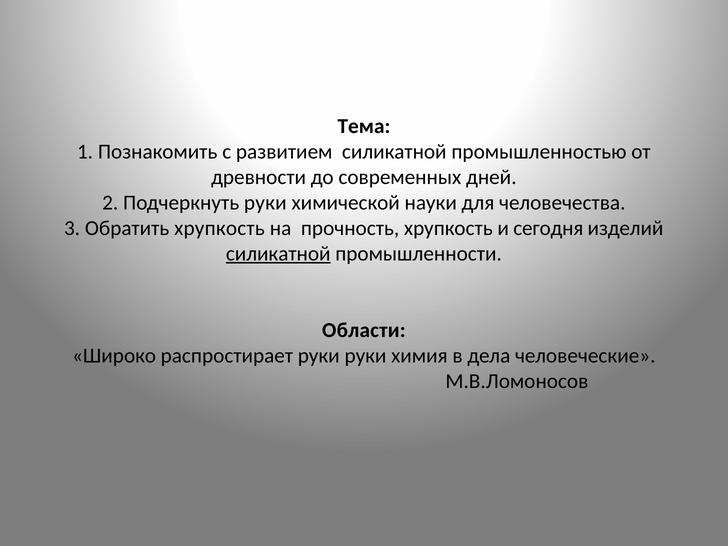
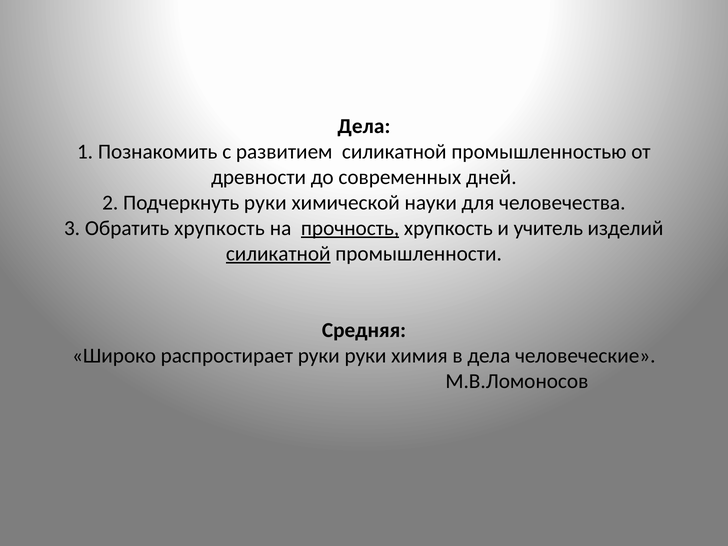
Тема at (364, 126): Тема -> Дела
прочность underline: none -> present
сегодня: сегодня -> учитель
Области: Области -> Средняя
